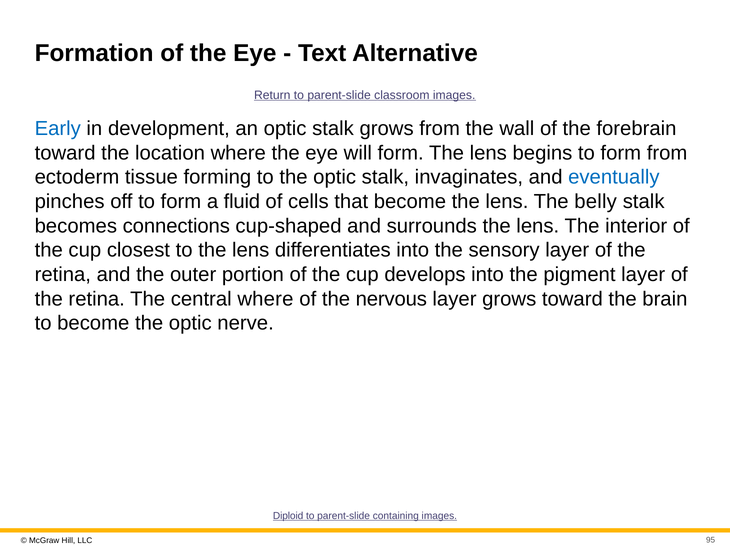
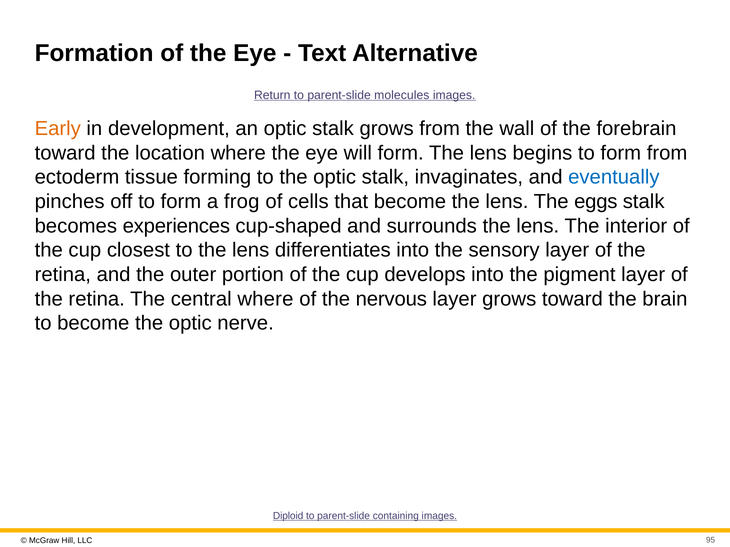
classroom: classroom -> molecules
Early colour: blue -> orange
fluid: fluid -> frog
belly: belly -> eggs
connections: connections -> experiences
